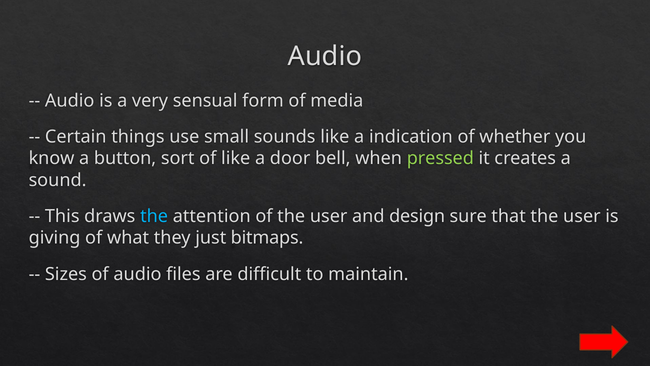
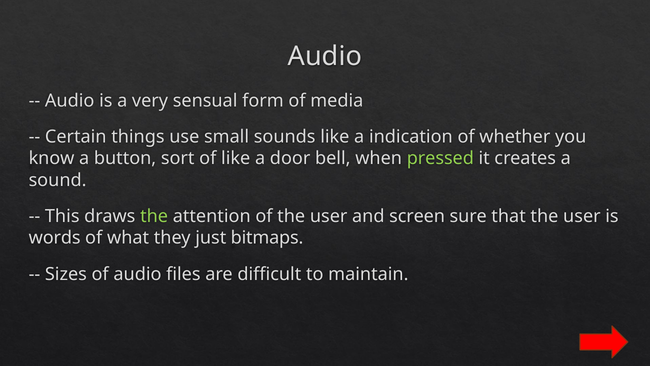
the at (154, 216) colour: light blue -> light green
design: design -> screen
giving: giving -> words
